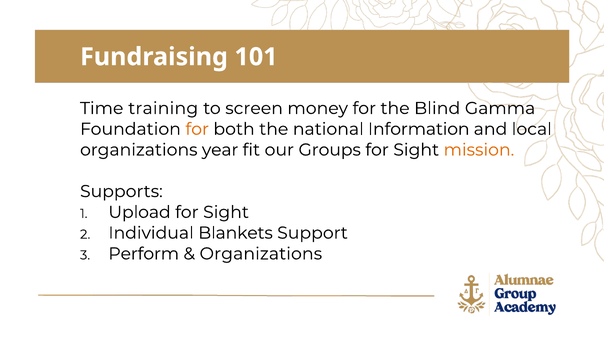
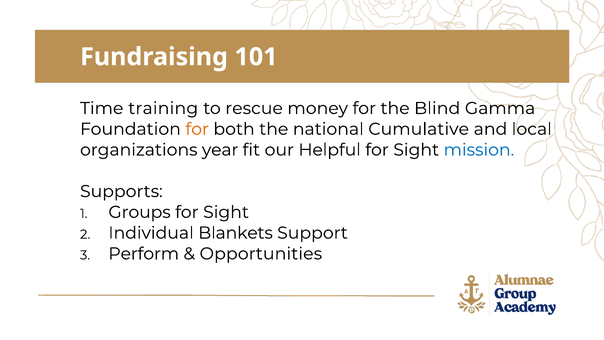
screen: screen -> rescue
Information: Information -> Cumulative
Groups: Groups -> Helpful
mission colour: orange -> blue
Upload: Upload -> Groups
Organizations at (261, 254): Organizations -> Opportunities
